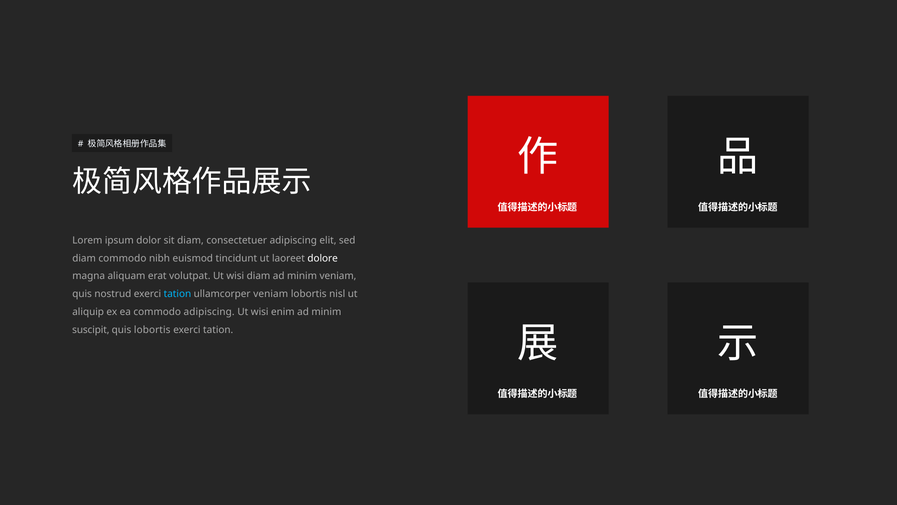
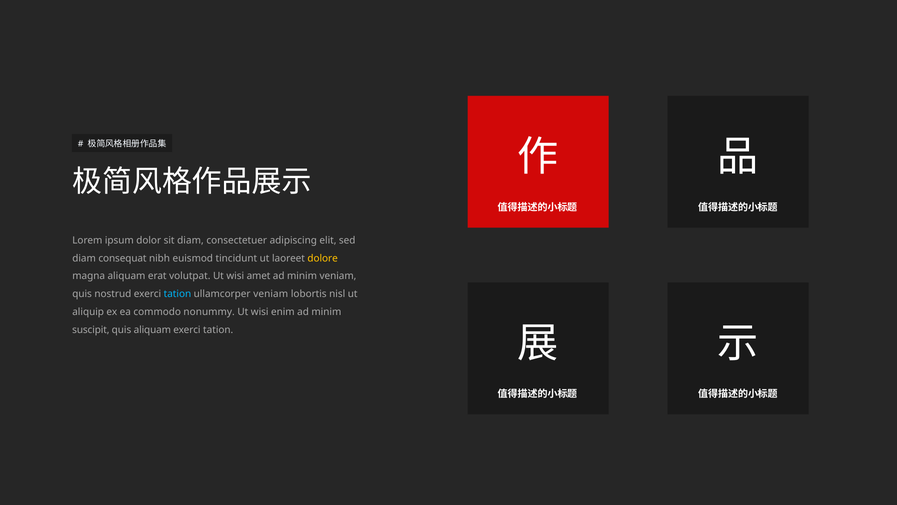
diam commodo: commodo -> consequat
dolore colour: white -> yellow
wisi diam: diam -> amet
commodo adipiscing: adipiscing -> nonummy
quis lobortis: lobortis -> aliquam
